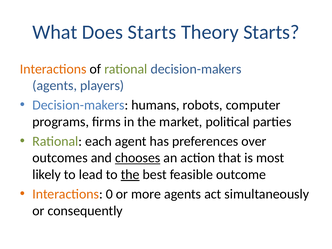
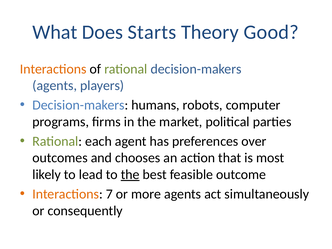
Theory Starts: Starts -> Good
chooses underline: present -> none
0: 0 -> 7
